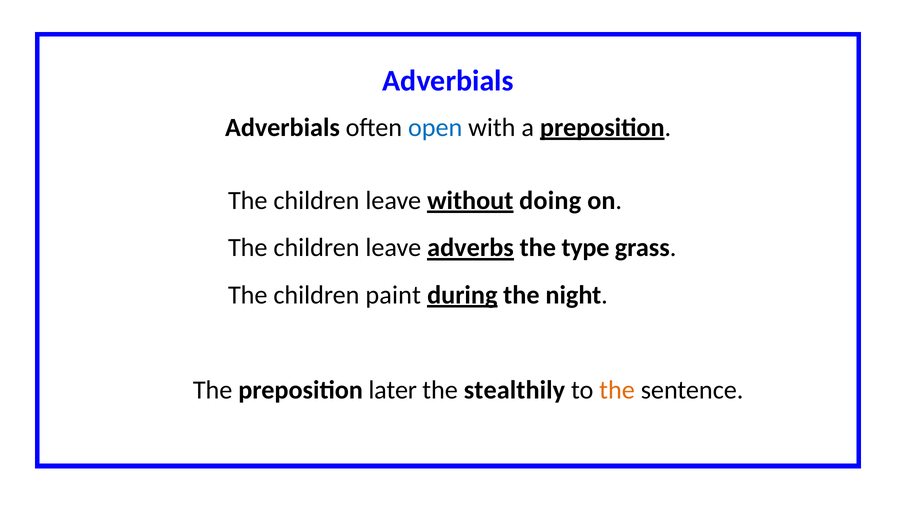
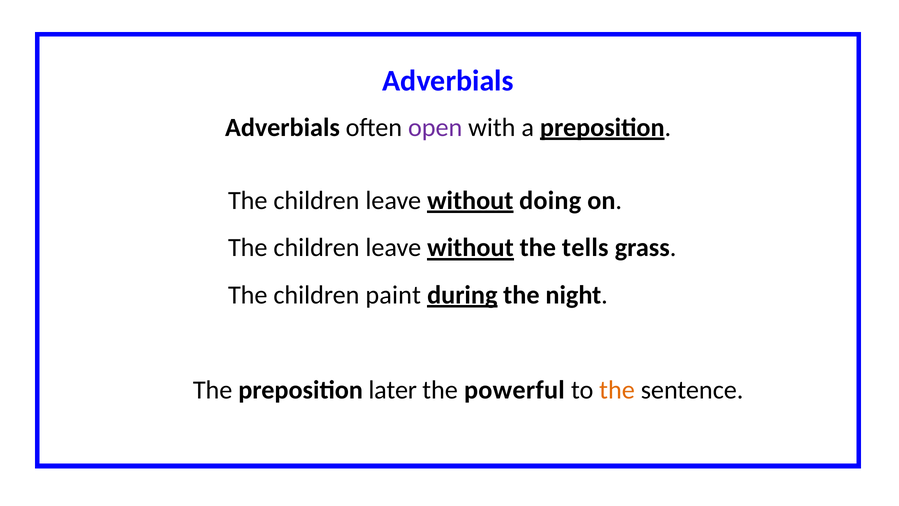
open colour: blue -> purple
adverbs at (470, 248): adverbs -> without
type: type -> tells
stealthily: stealthily -> powerful
